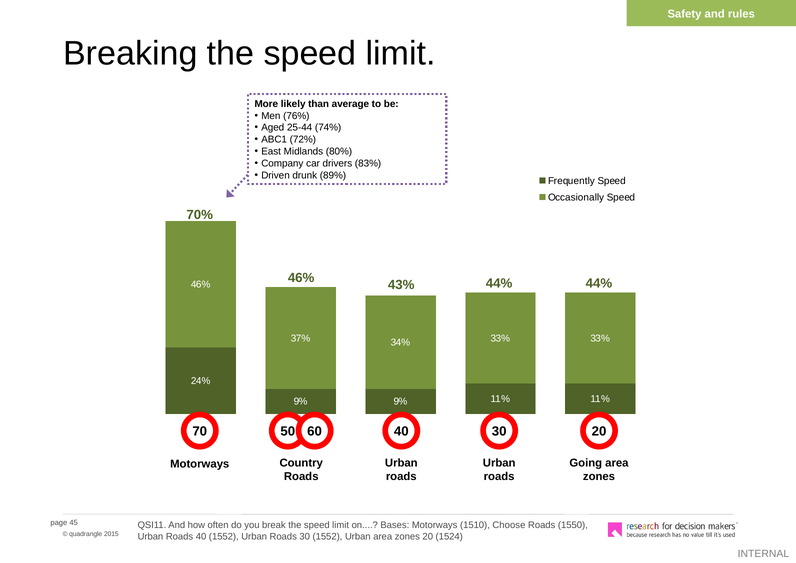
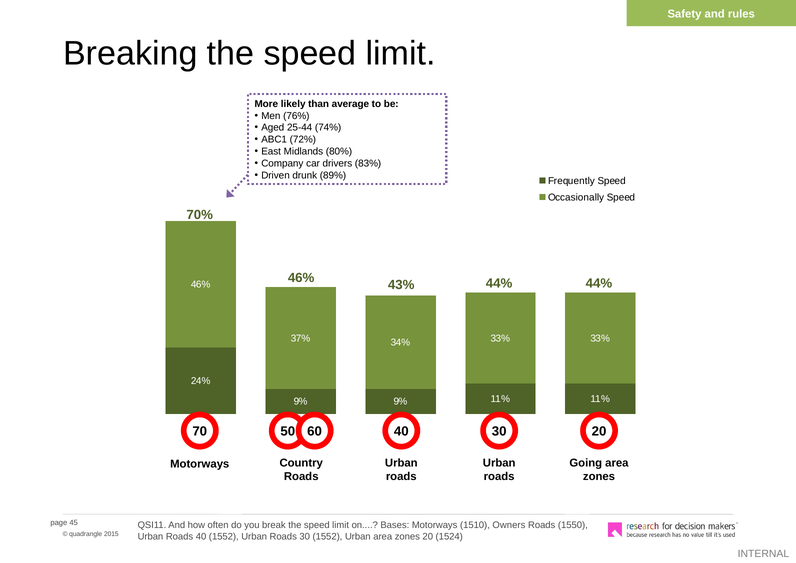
Choose: Choose -> Owners
